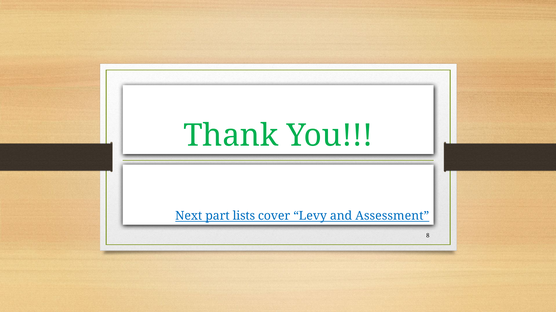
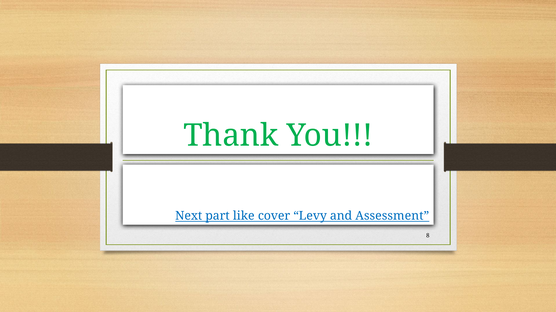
lists: lists -> like
